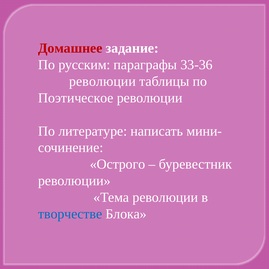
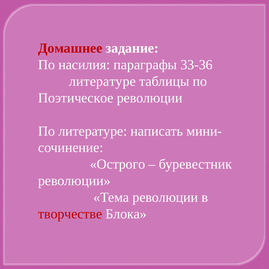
русским: русским -> насилия
революции at (102, 81): революции -> литературе
творчестве colour: blue -> red
